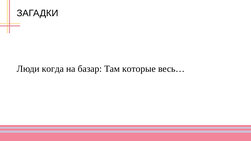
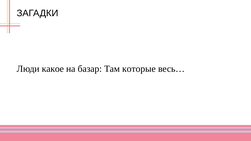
когда: когда -> какое
